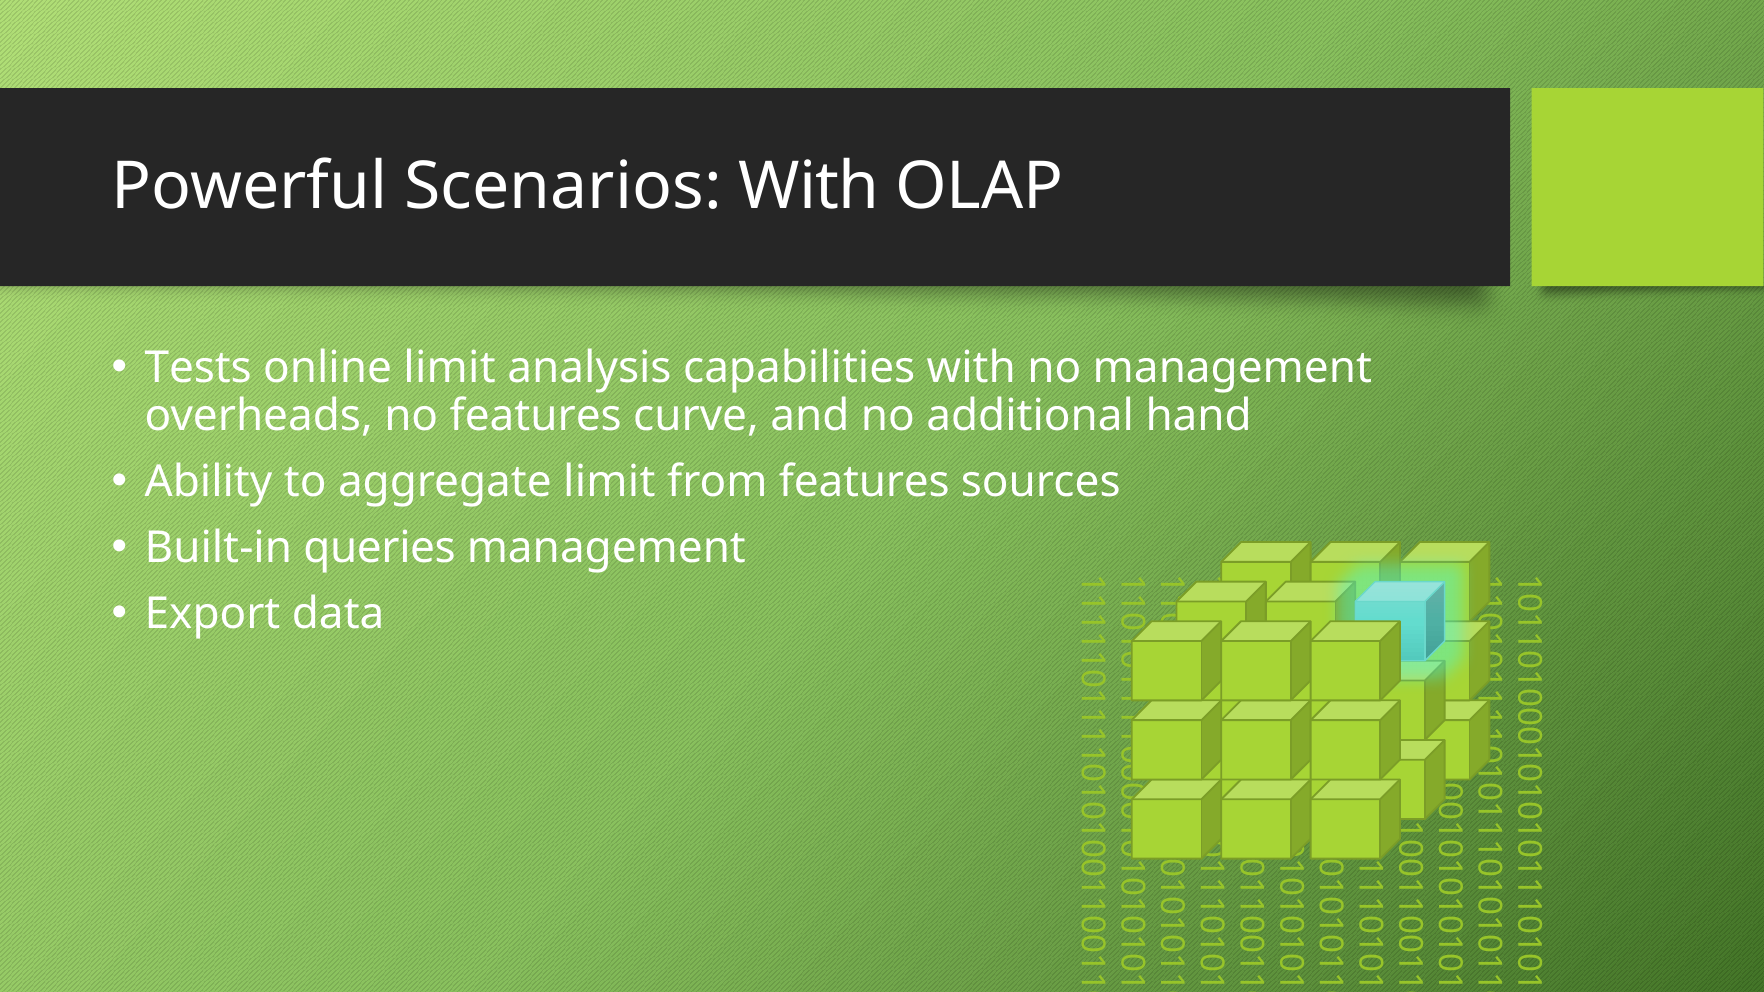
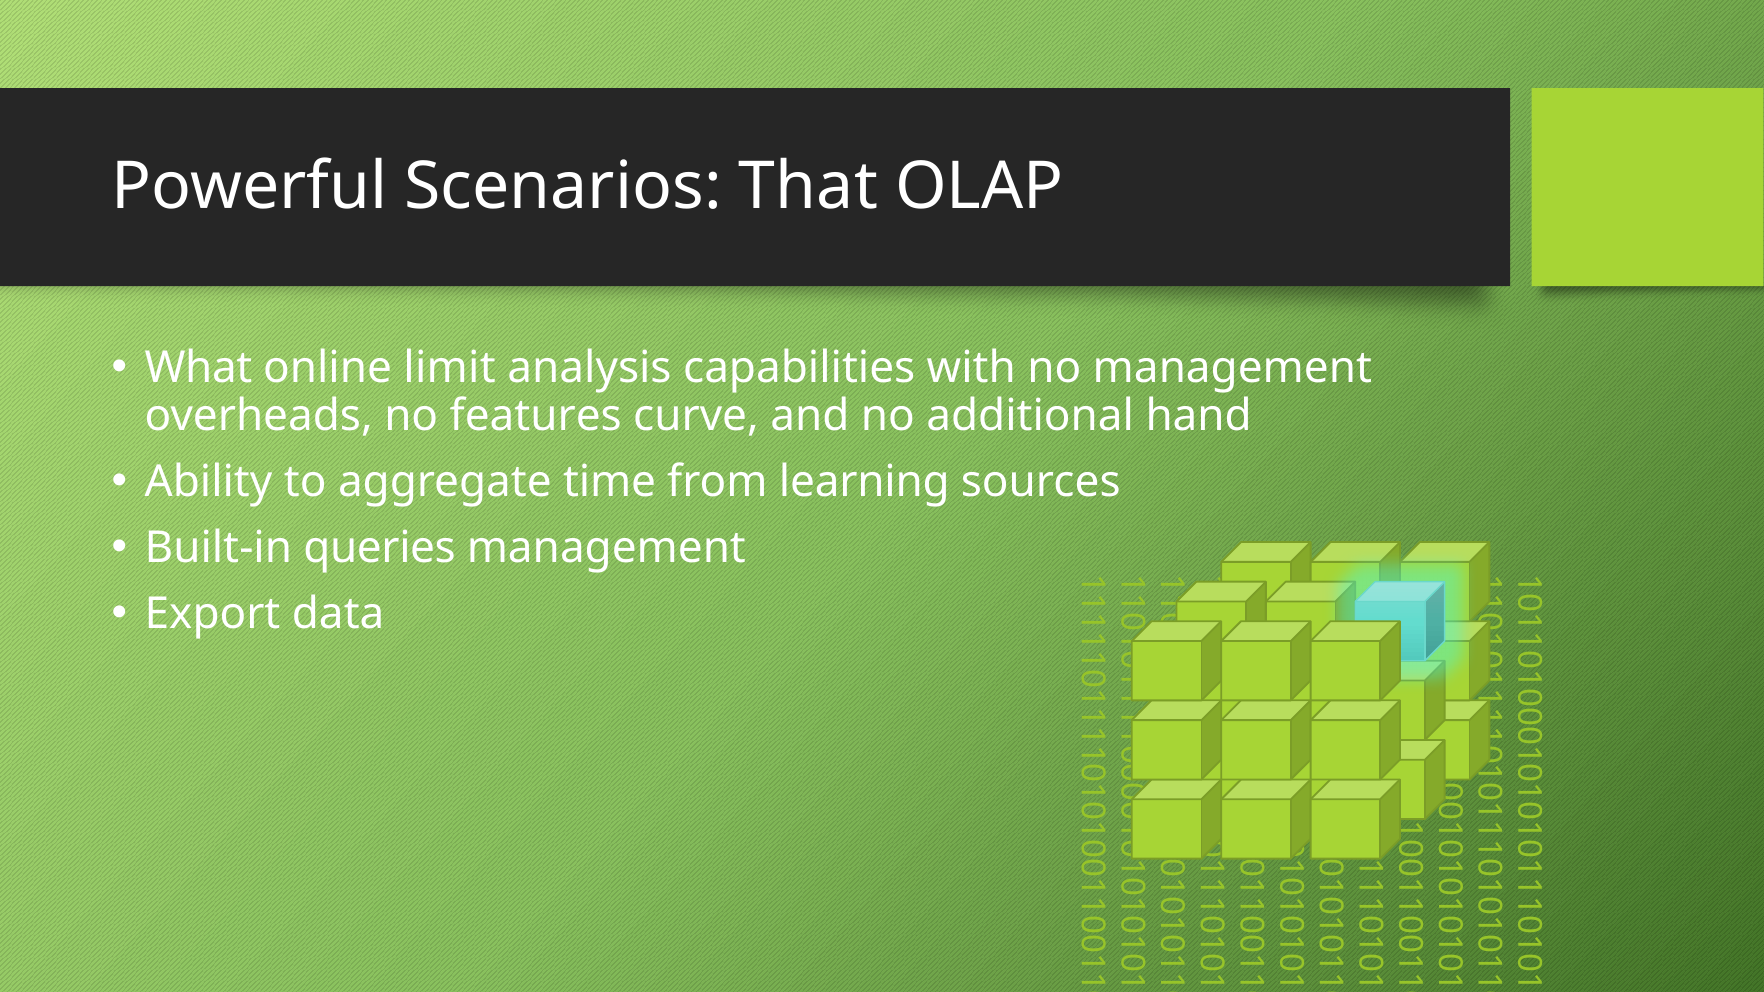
Scenarios With: With -> That
Tests: Tests -> What
aggregate limit: limit -> time
from features: features -> learning
